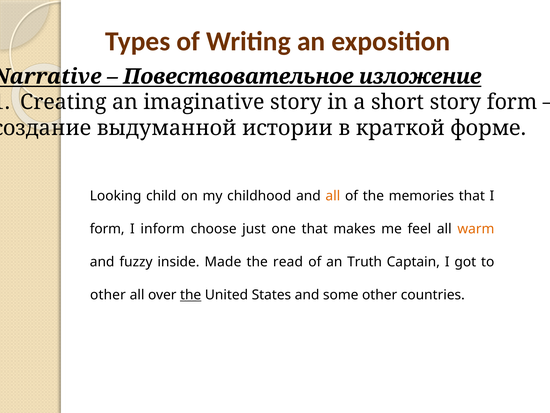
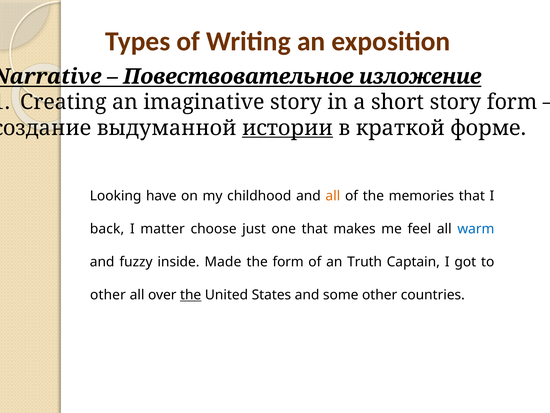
истории underline: none -> present
child: child -> have
form at (107, 229): form -> back
inform: inform -> matter
warm colour: orange -> blue
the read: read -> form
